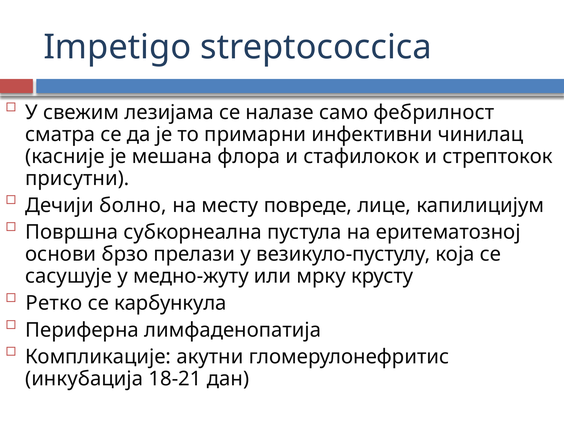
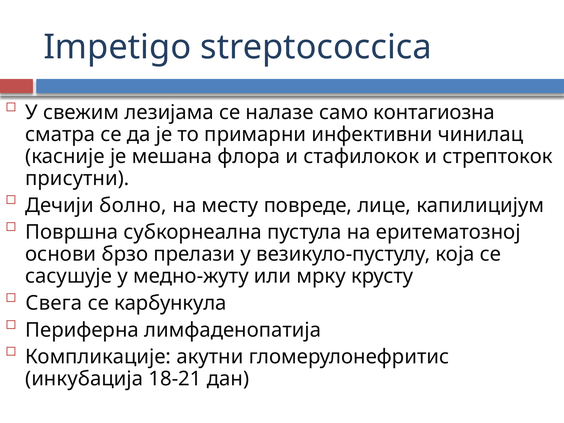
фебрилност: фебрилност -> контагиозна
Ретко: Ретко -> Свега
